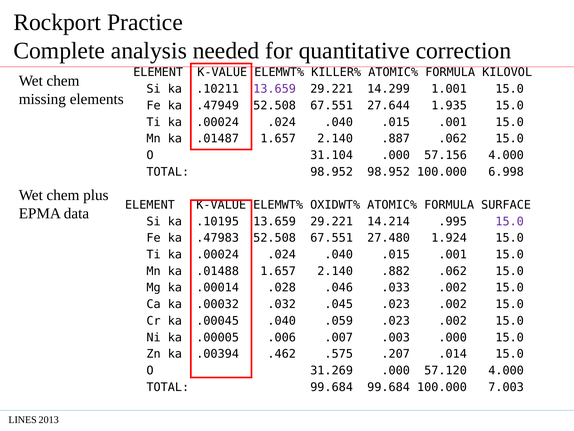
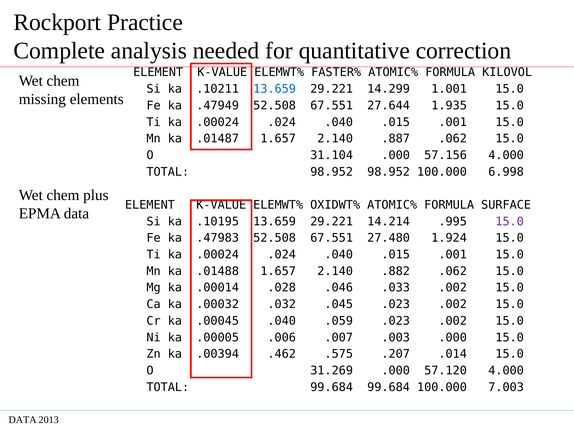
KILLER%: KILLER% -> FASTER%
13.659 at (275, 89) colour: purple -> blue
LINES at (23, 420): LINES -> DATA
